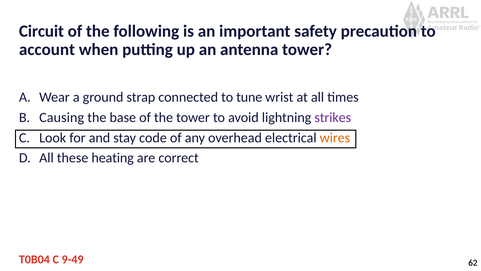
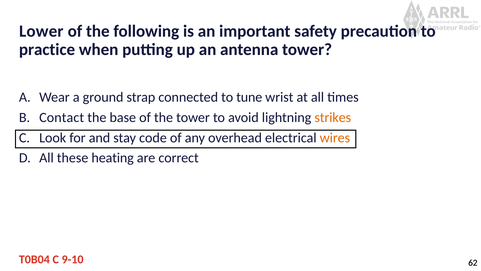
Circuit: Circuit -> Lower
account: account -> practice
Causing: Causing -> Contact
strikes colour: purple -> orange
9-49: 9-49 -> 9-10
